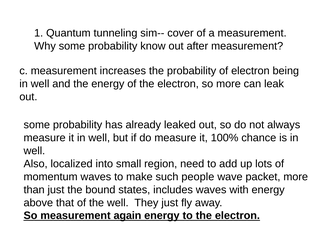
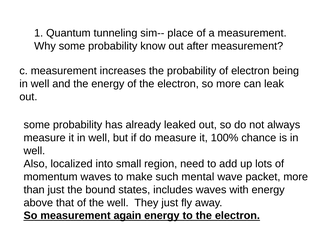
cover: cover -> place
people: people -> mental
